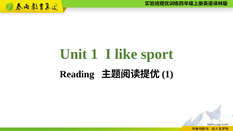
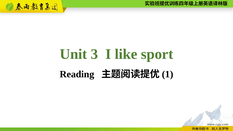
Unit 1: 1 -> 3
